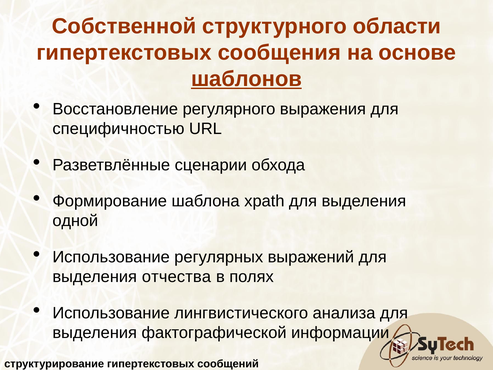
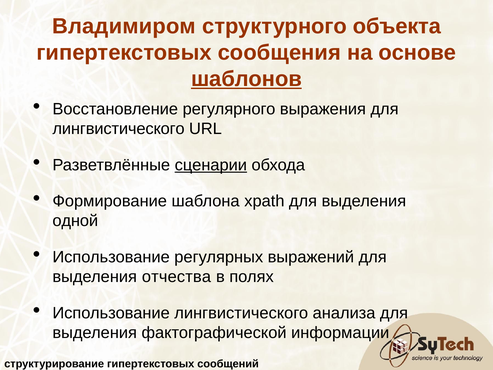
Собственной: Собственной -> Владимиром
области: области -> объекта
специфичностью at (118, 129): специфичностью -> лингвистического
сценарии underline: none -> present
